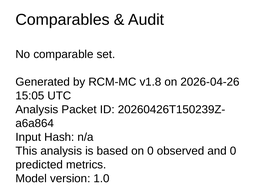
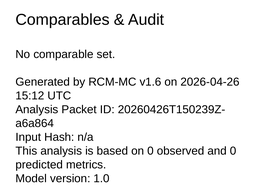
v1.8: v1.8 -> v1.6
15:05: 15:05 -> 15:12
